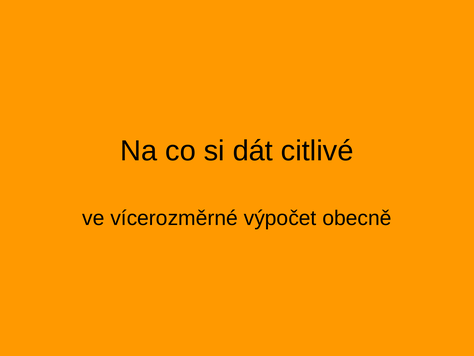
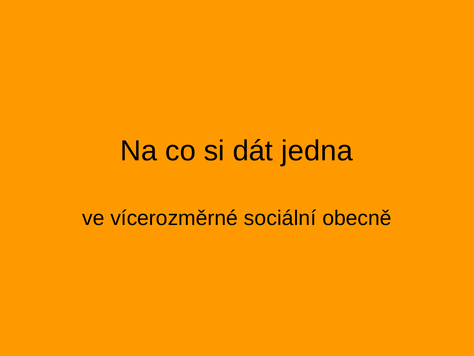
citlivé: citlivé -> jedna
výpočet: výpočet -> sociální
